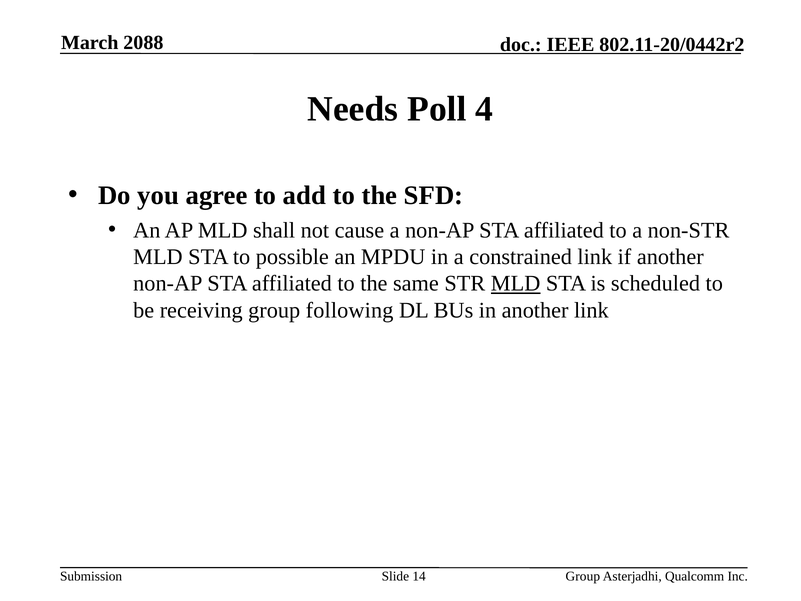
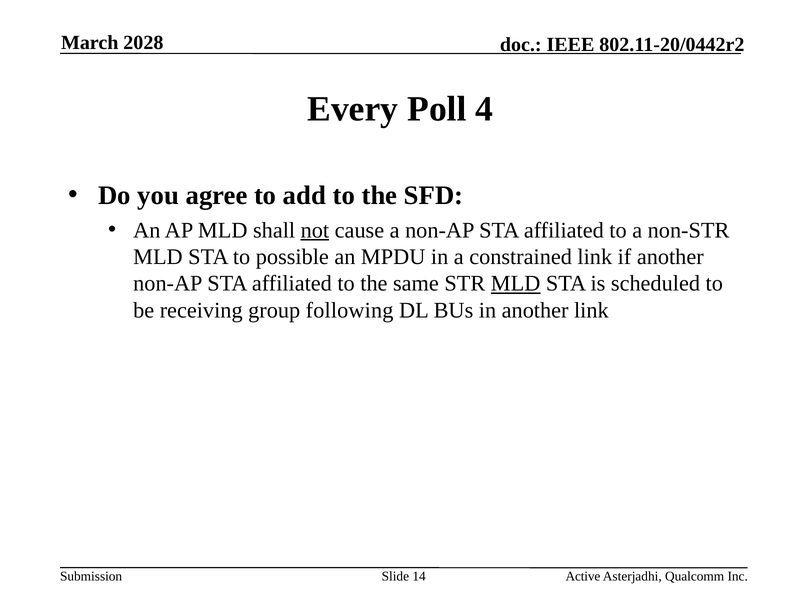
2088: 2088 -> 2028
Needs: Needs -> Every
not underline: none -> present
Group at (583, 576): Group -> Active
